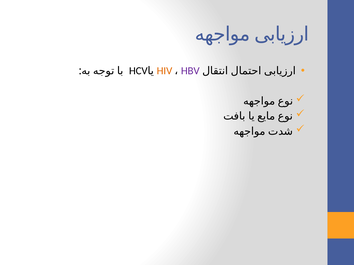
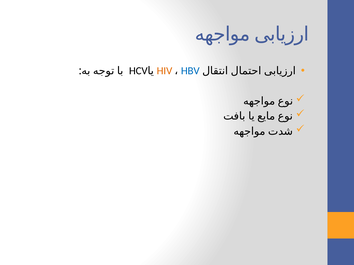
HBV colour: purple -> blue
